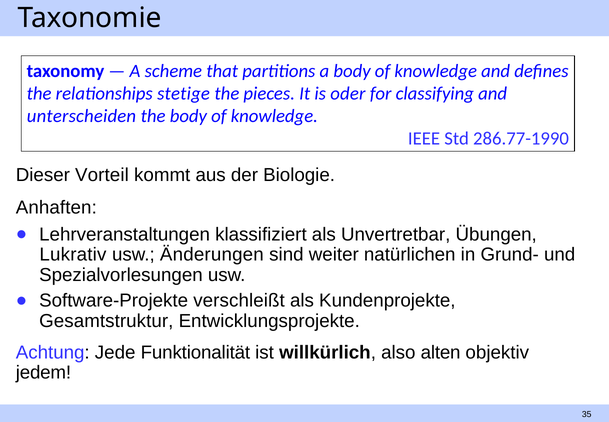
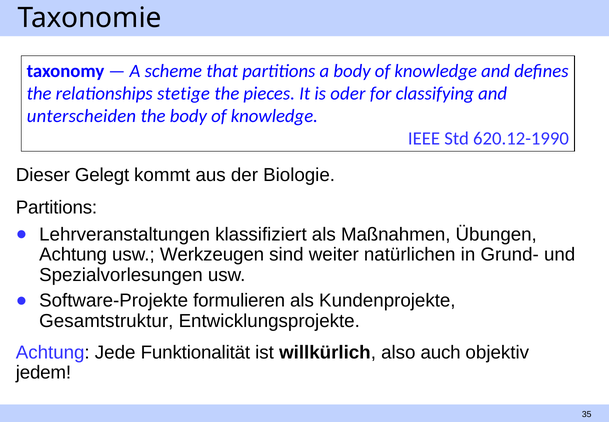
286.77-1990: 286.77-1990 -> 620.12-1990
Vorteil: Vorteil -> Gelegt
Anhaften at (56, 207): Anhaften -> Partitions
Unvertretbar: Unvertretbar -> Maßnahmen
Lukrativ at (73, 254): Lukrativ -> Achtung
Änderungen: Änderungen -> Werkzeugen
verschleißt: verschleißt -> formulieren
alten: alten -> auch
